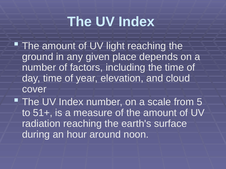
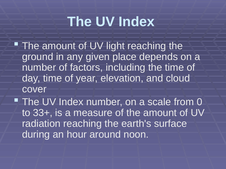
5: 5 -> 0
51+: 51+ -> 33+
